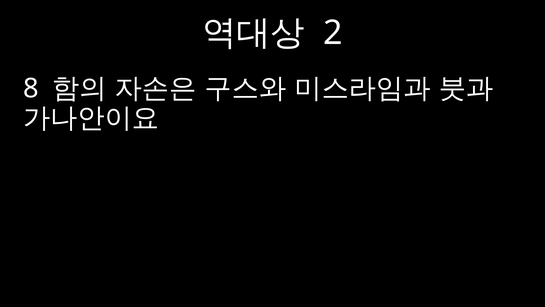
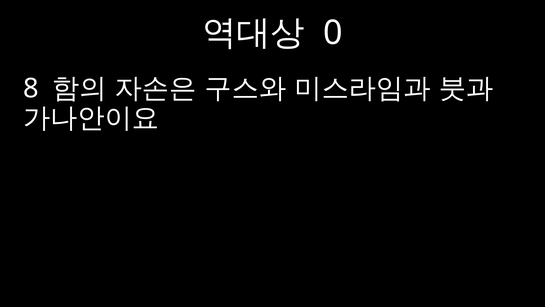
2: 2 -> 0
